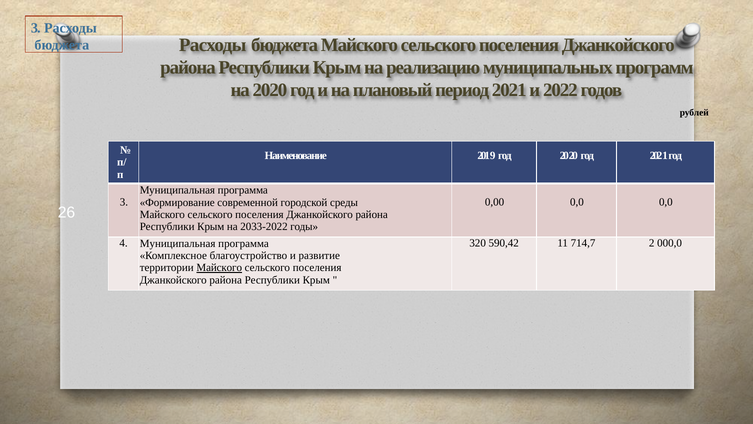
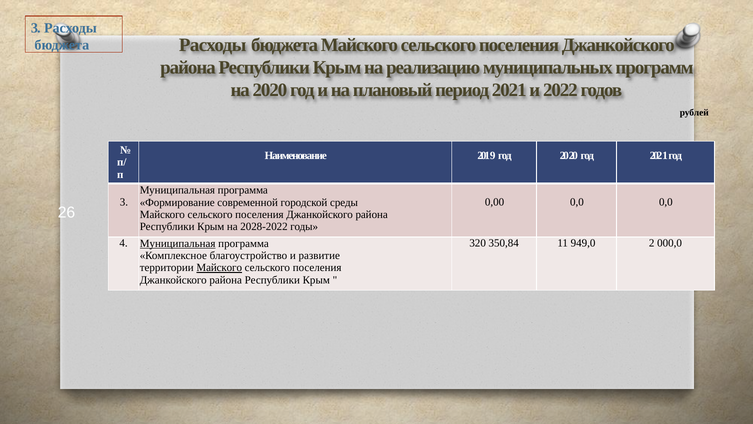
2033-2022: 2033-2022 -> 2028-2022
Муниципальная at (178, 243) underline: none -> present
590,42: 590,42 -> 350,84
714,7: 714,7 -> 949,0
